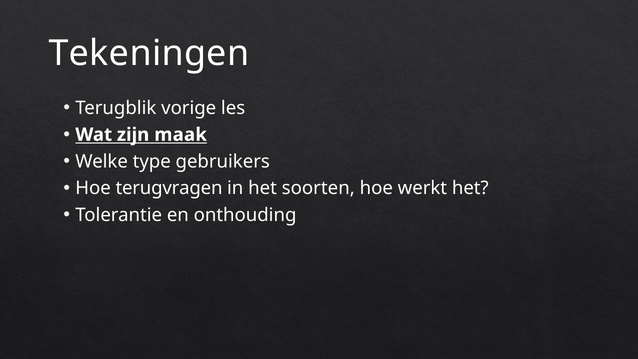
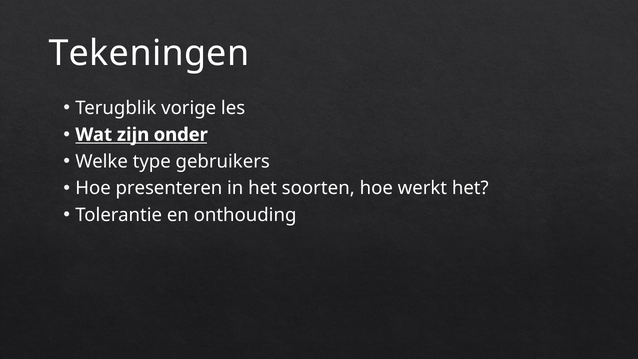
maak: maak -> onder
terugvragen: terugvragen -> presenteren
